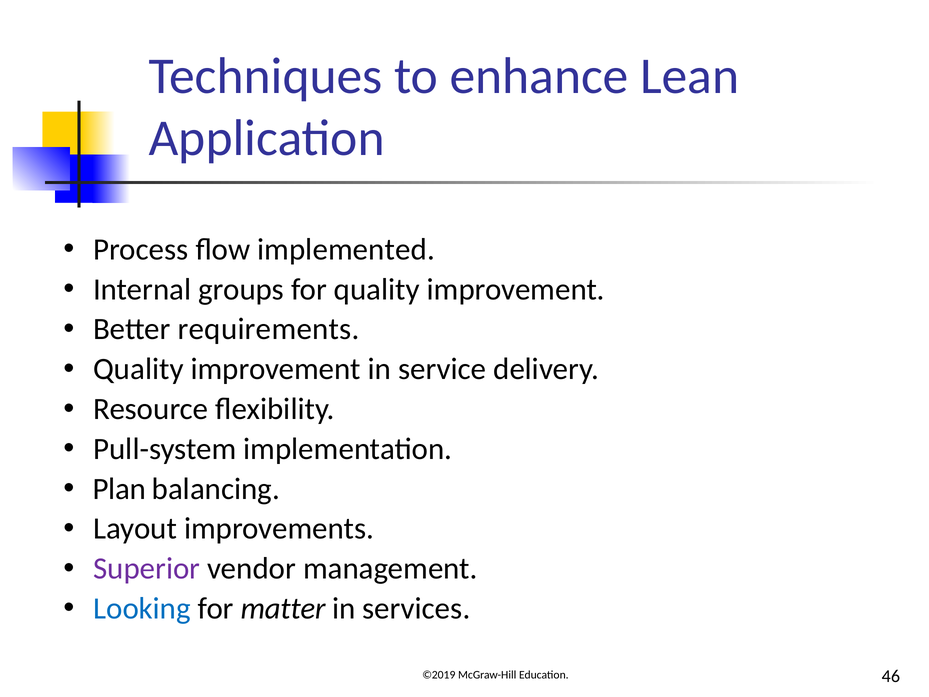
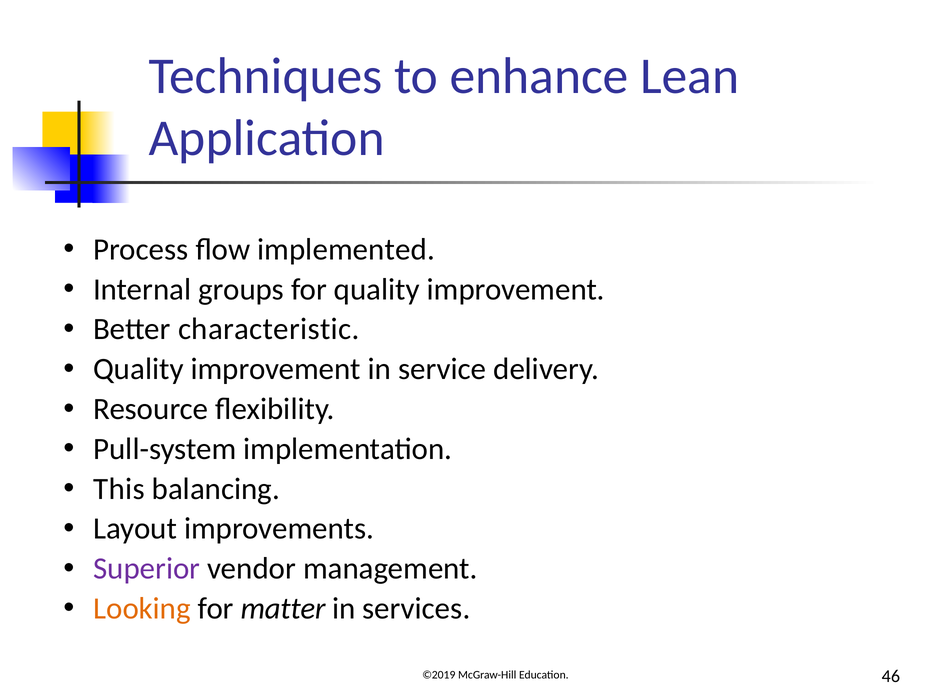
requirements: requirements -> characteristic
Plan: Plan -> This
Looking colour: blue -> orange
